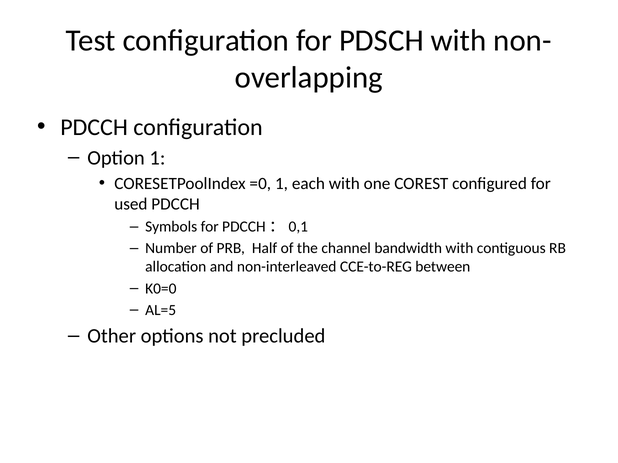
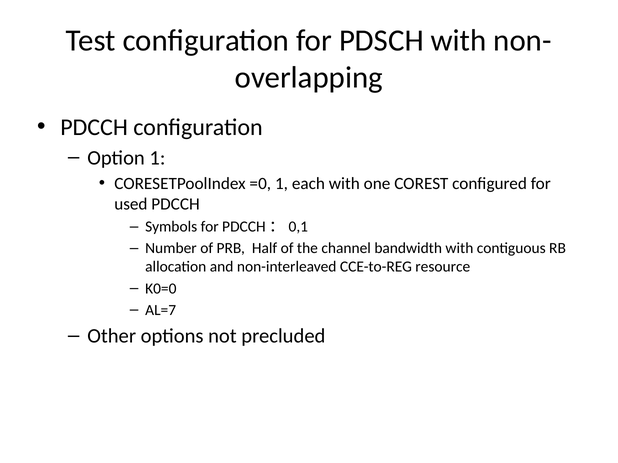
between: between -> resource
AL=5: AL=5 -> AL=7
